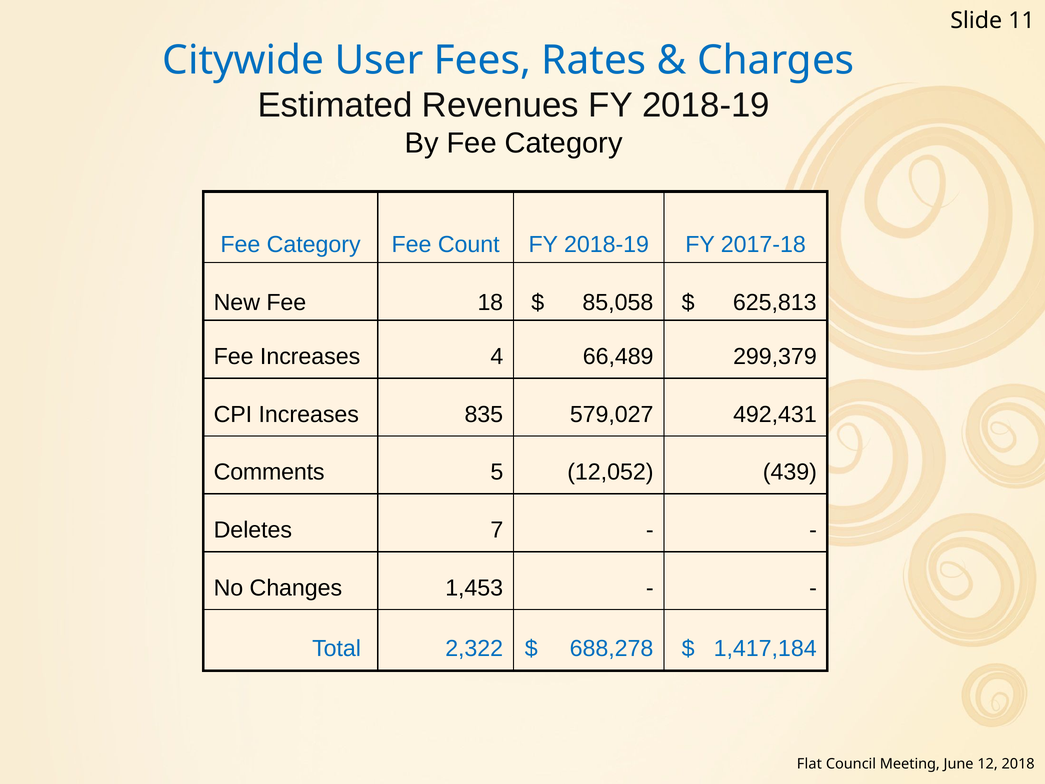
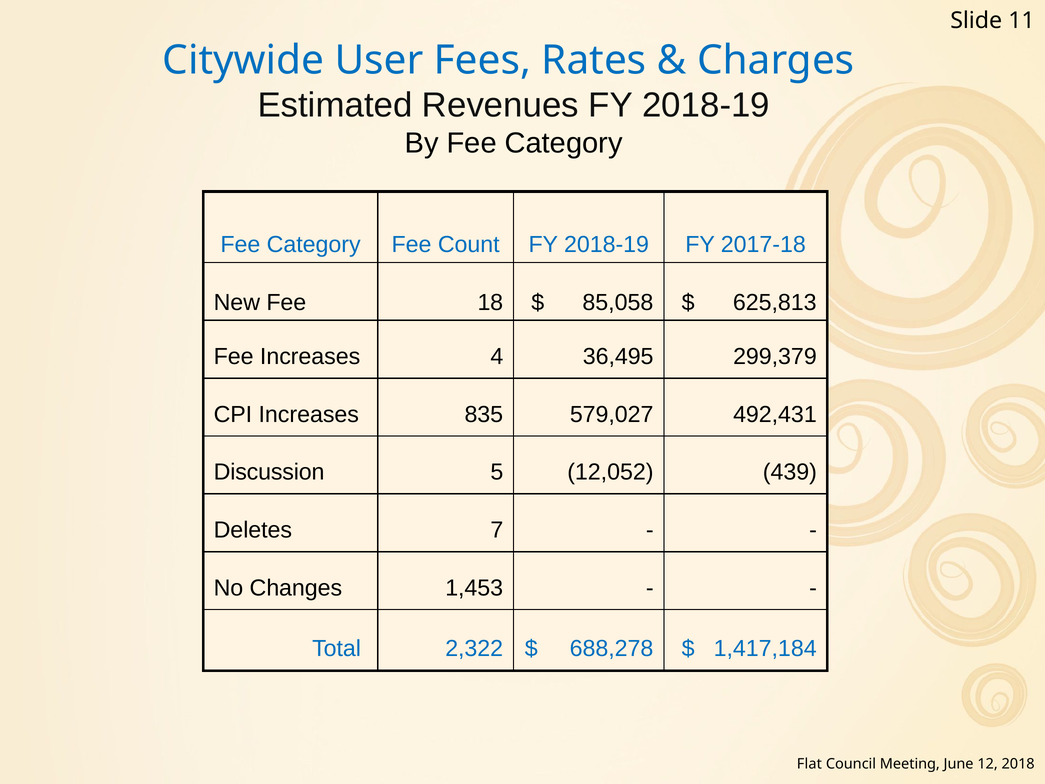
66,489: 66,489 -> 36,495
Comments: Comments -> Discussion
